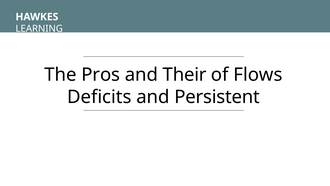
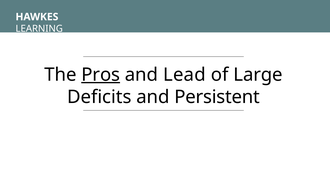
Pros underline: none -> present
Their: Their -> Lead
Flows: Flows -> Large
